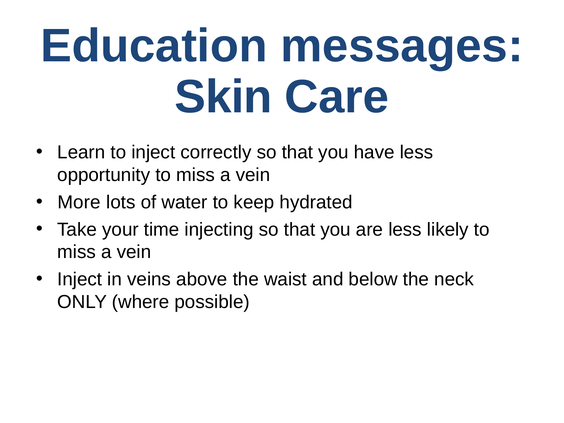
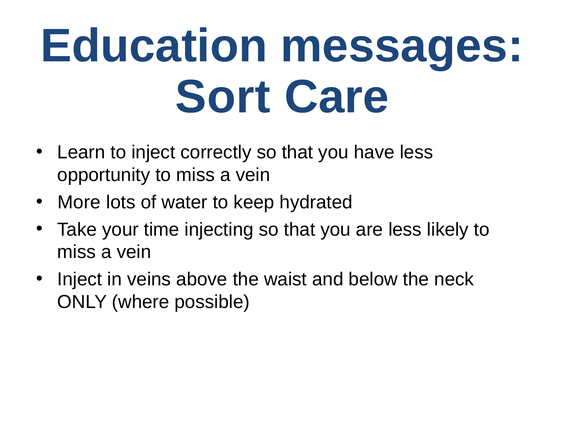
Skin: Skin -> Sort
